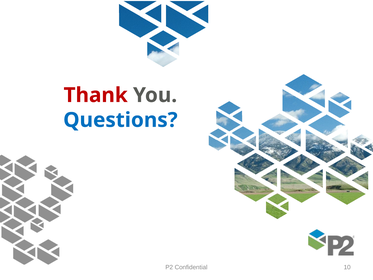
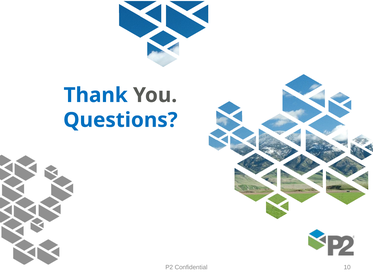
Thank colour: red -> blue
